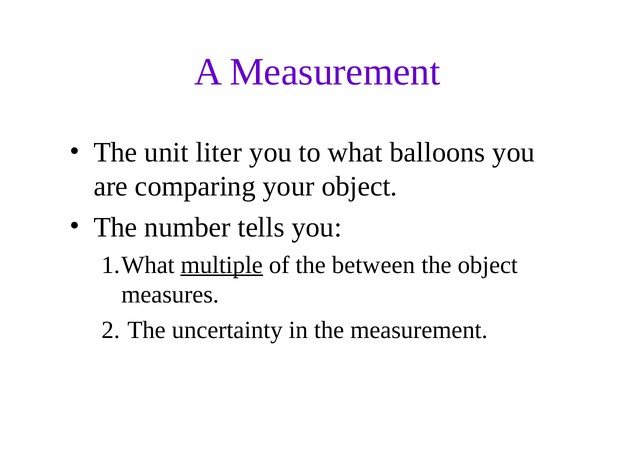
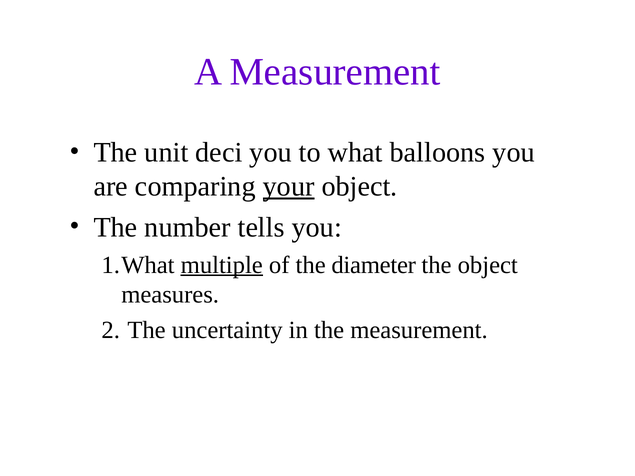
liter: liter -> deci
your underline: none -> present
between: between -> diameter
